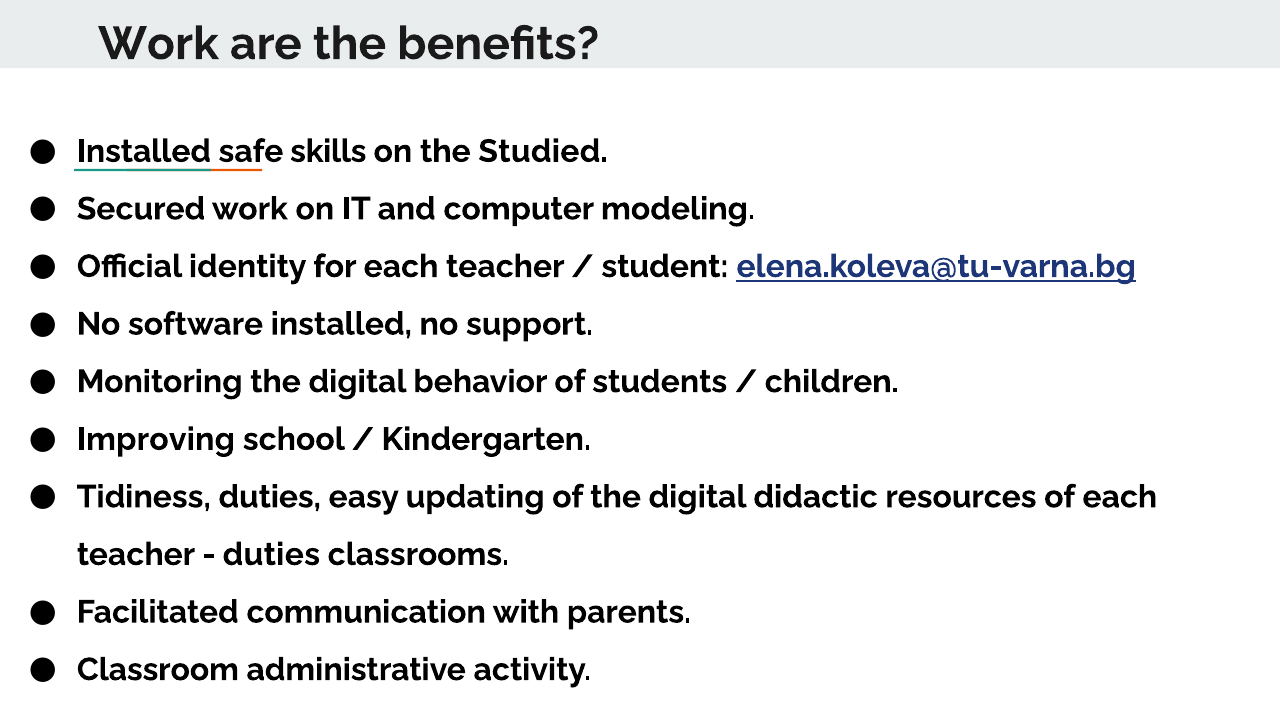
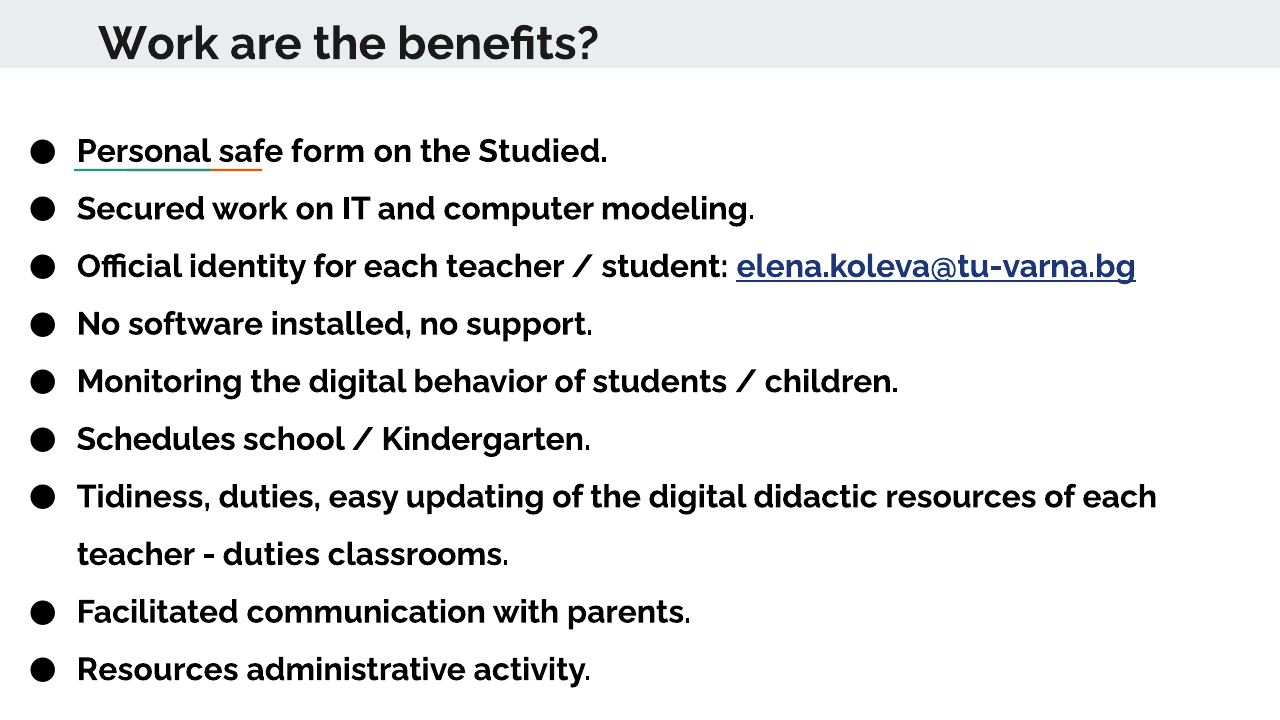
Installed at (144, 151): Installed -> Personal
skills: skills -> form
Improving: Improving -> Schedules
Classroom at (158, 670): Classroom -> Resources
